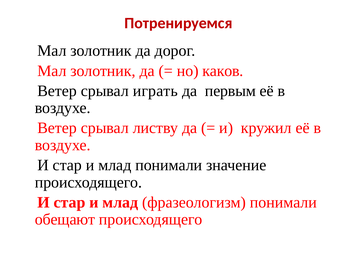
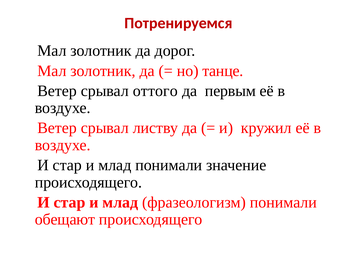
каков: каков -> танце
играть: играть -> оттого
